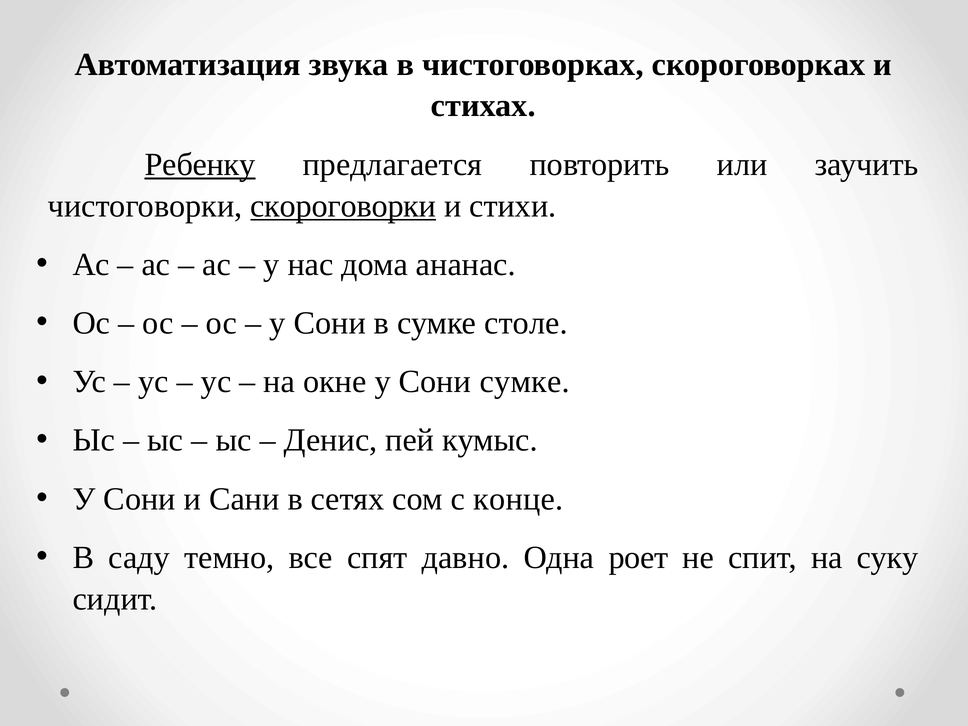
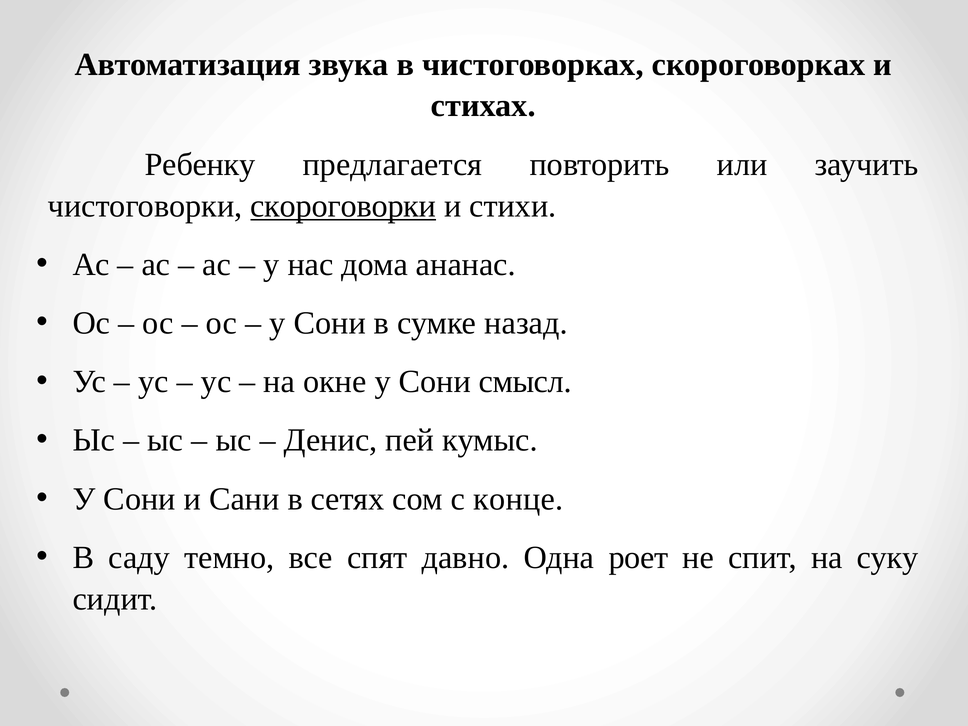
Ребенку underline: present -> none
столе: столе -> назад
Сони сумке: сумке -> смысл
